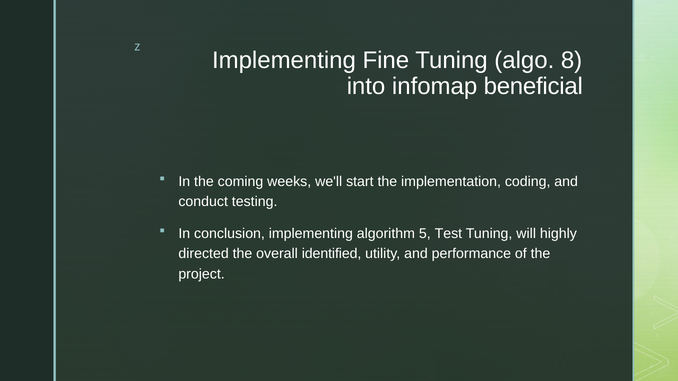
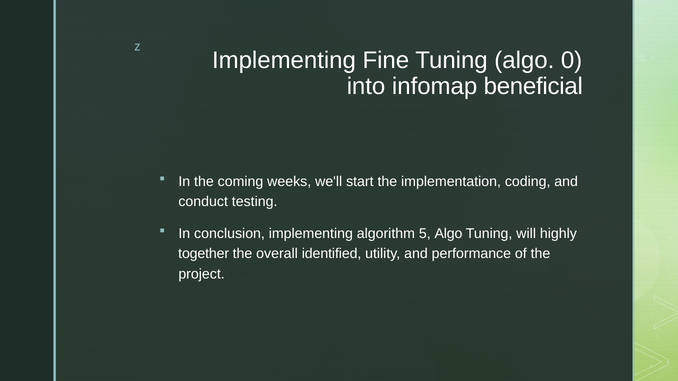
8: 8 -> 0
5 Test: Test -> Algo
directed: directed -> together
